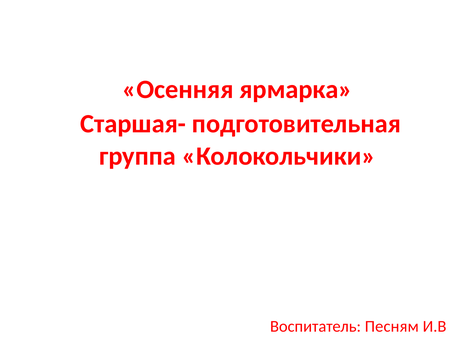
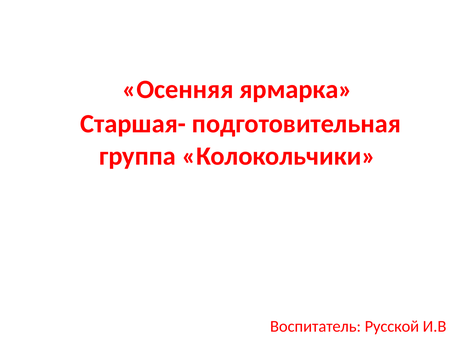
Песням: Песням -> Русской
